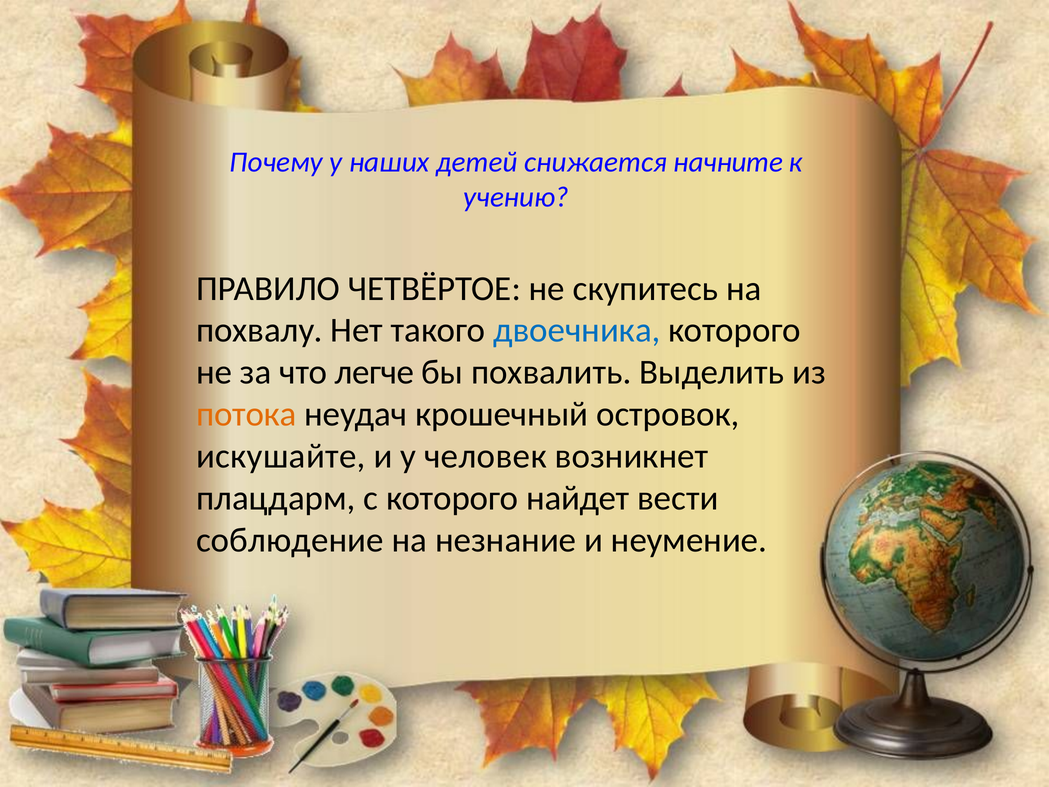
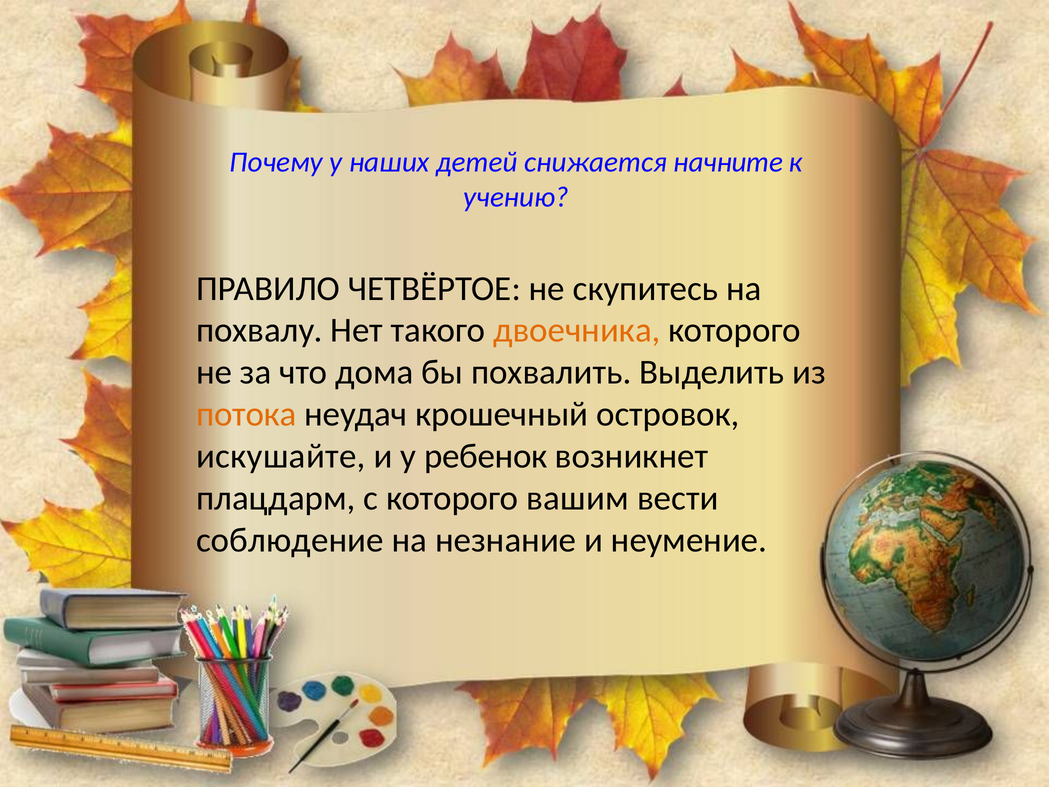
двоечника colour: blue -> orange
легче: легче -> дома
человек: человек -> ребенок
найдет: найдет -> вашим
